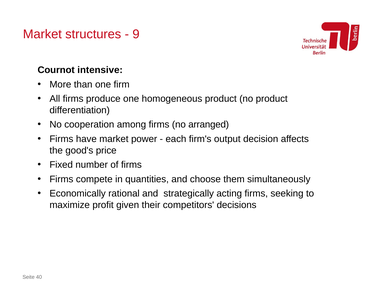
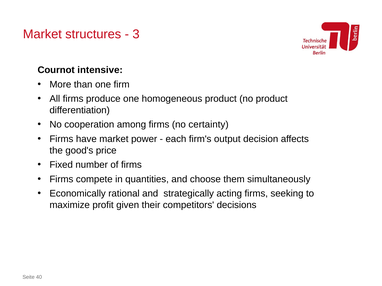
9: 9 -> 3
arranged: arranged -> certainty
